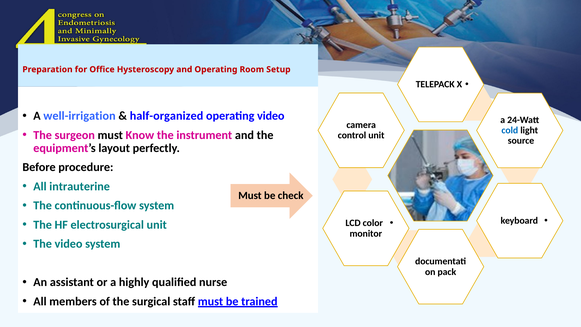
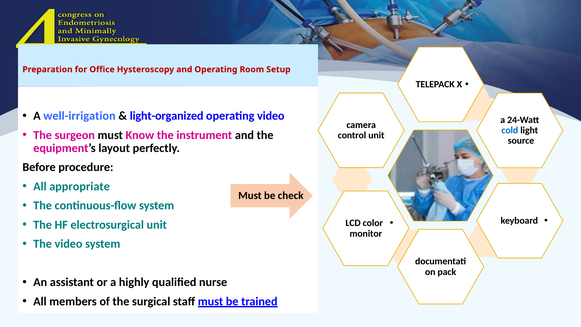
half-organized: half-organized -> light-organized
intrauterine: intrauterine -> appropriate
